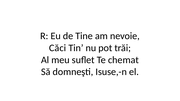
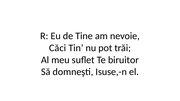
chemat: chemat -> biruitor
